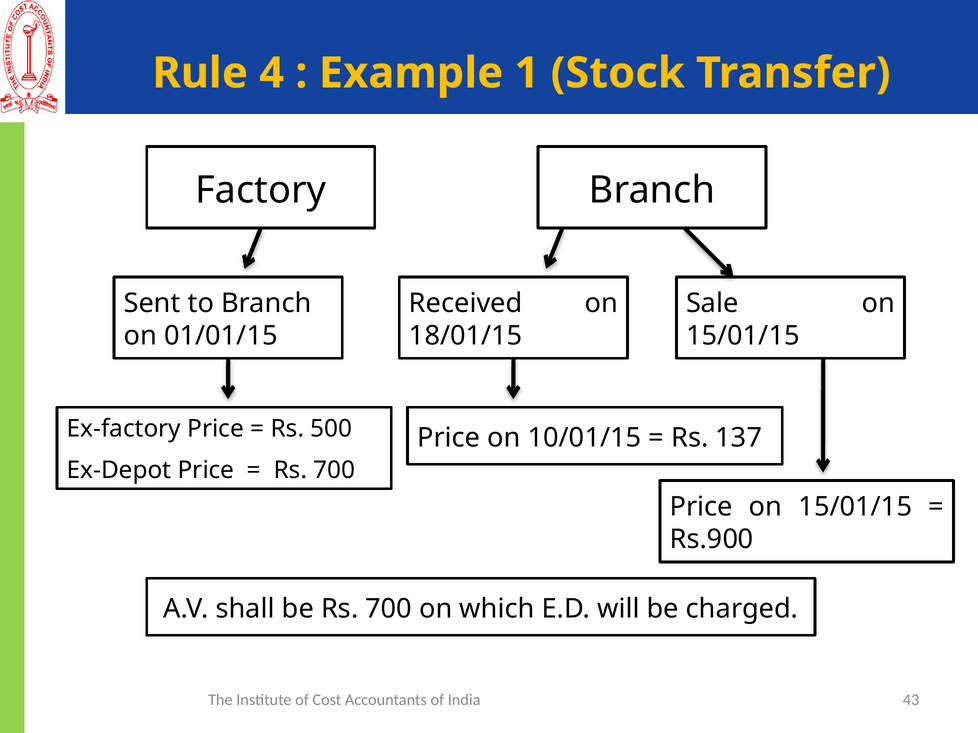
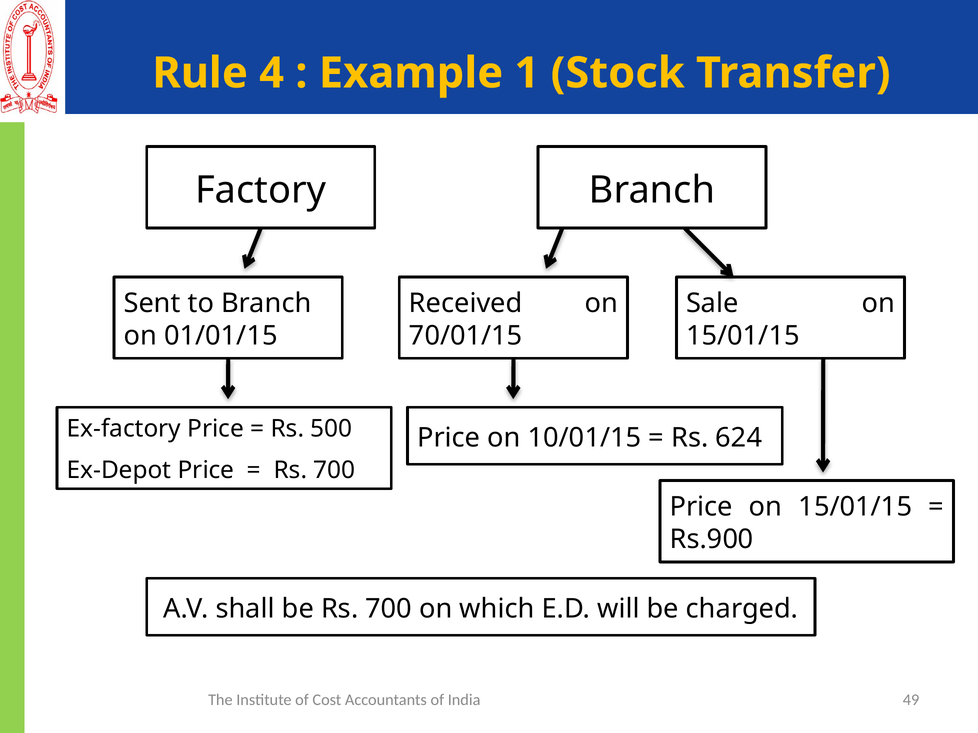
18/01/15: 18/01/15 -> 70/01/15
137: 137 -> 624
43: 43 -> 49
